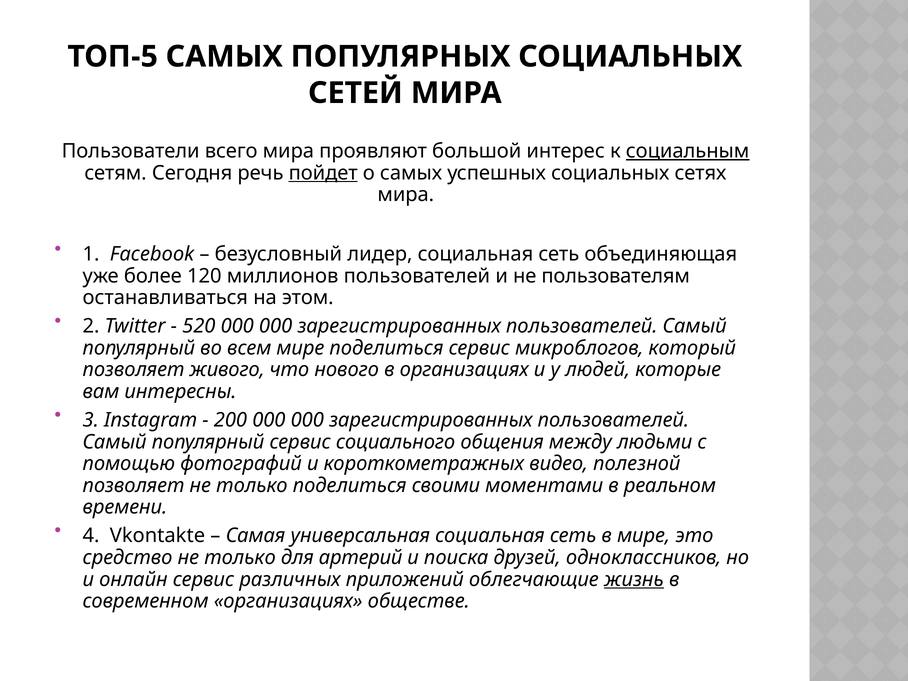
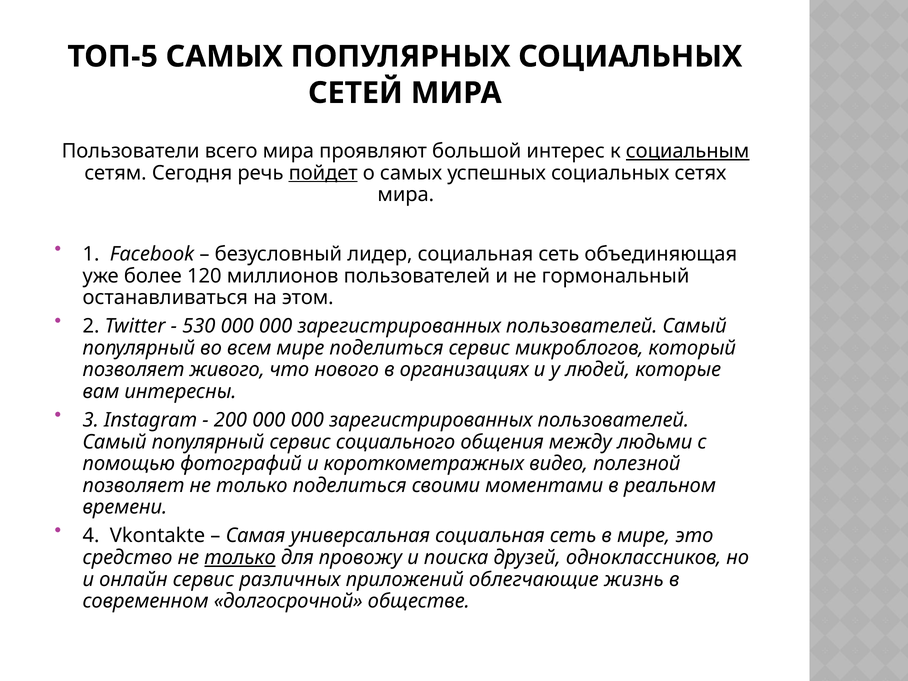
пользователям: пользователям -> гормональный
520: 520 -> 530
только at (240, 558) underline: none -> present
артерий: артерий -> провожу
жизнь underline: present -> none
современном организациях: организациях -> долгосрочной
